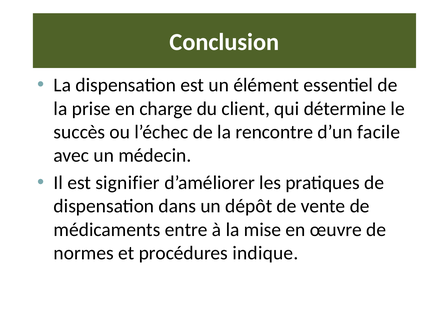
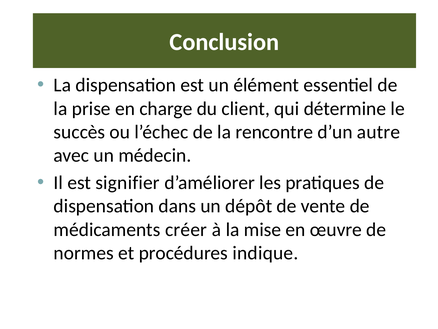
facile: facile -> autre
entre: entre -> créer
